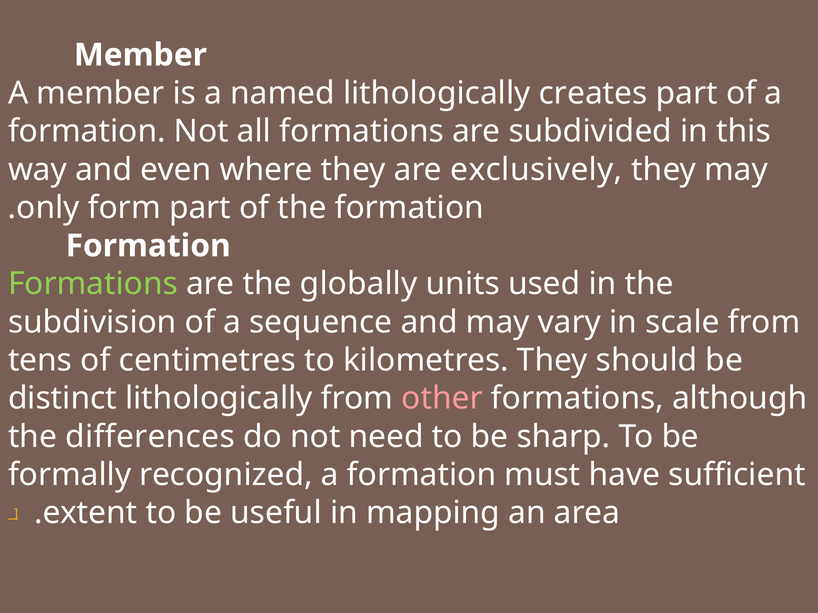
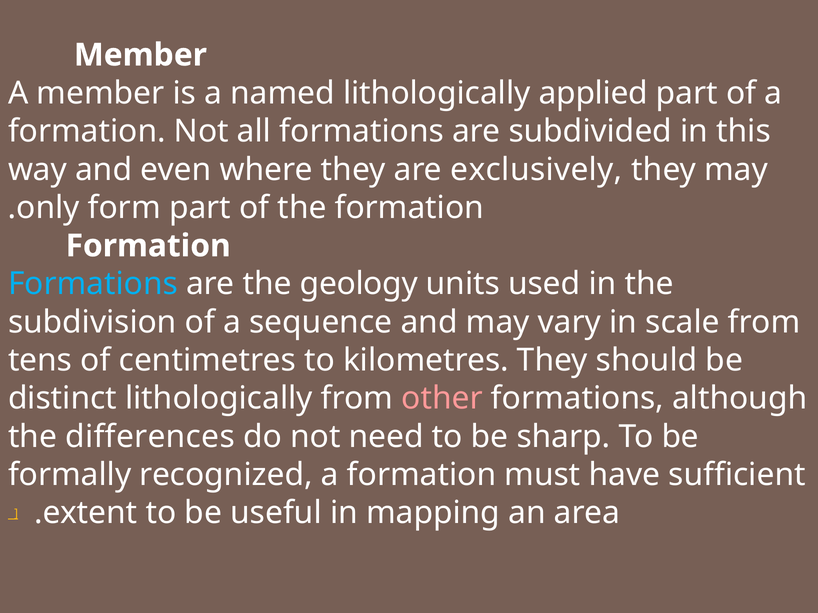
creates: creates -> applied
Formations at (93, 284) colour: light green -> light blue
globally: globally -> geology
